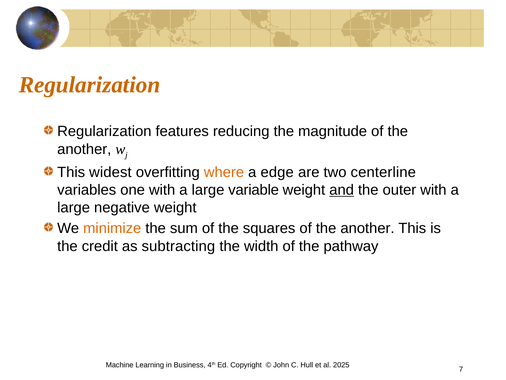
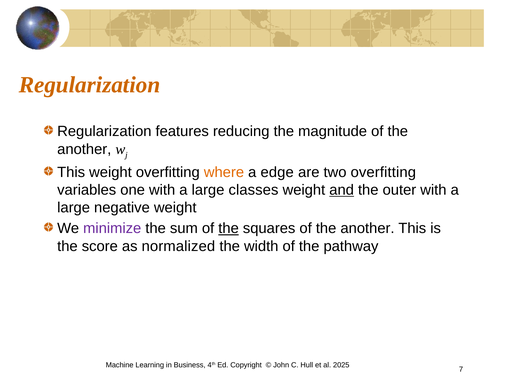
This widest: widest -> weight
two centerline: centerline -> overfitting
variable: variable -> classes
minimize colour: orange -> purple
the at (229, 228) underline: none -> present
credit: credit -> score
subtracting: subtracting -> normalized
